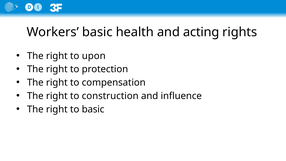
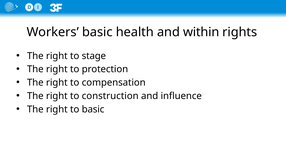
acting: acting -> within
upon: upon -> stage
